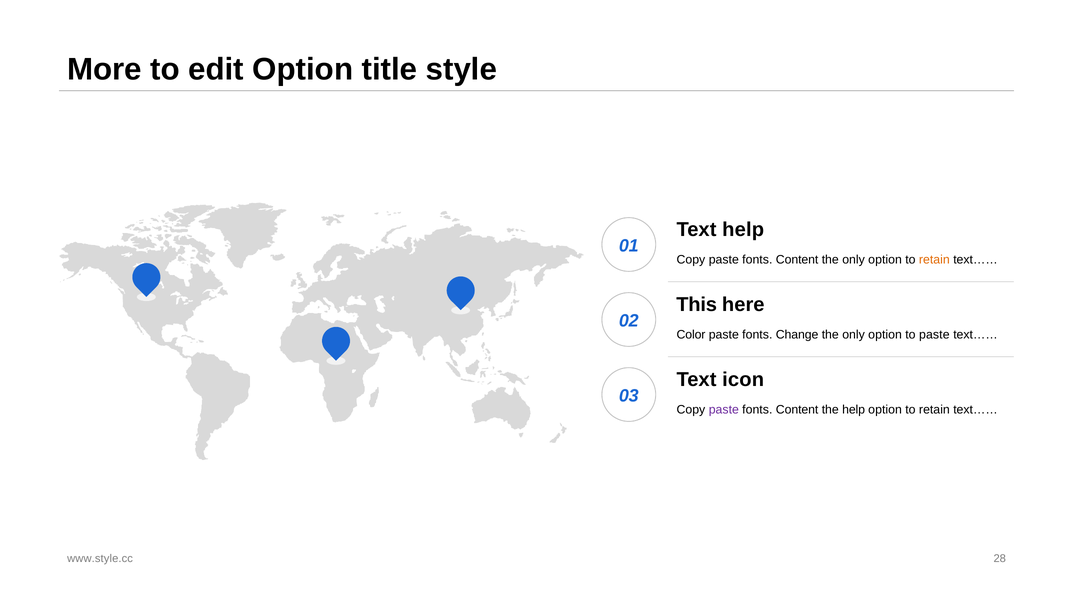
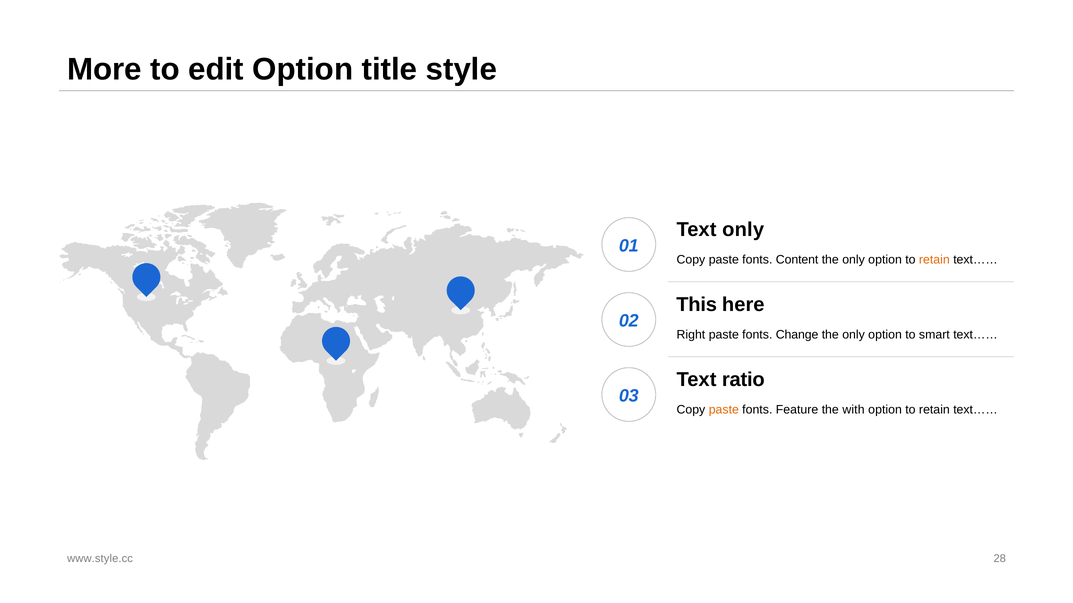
Text help: help -> only
Color: Color -> Right
to paste: paste -> smart
icon: icon -> ratio
paste at (724, 410) colour: purple -> orange
Content at (797, 410): Content -> Feature
the help: help -> with
